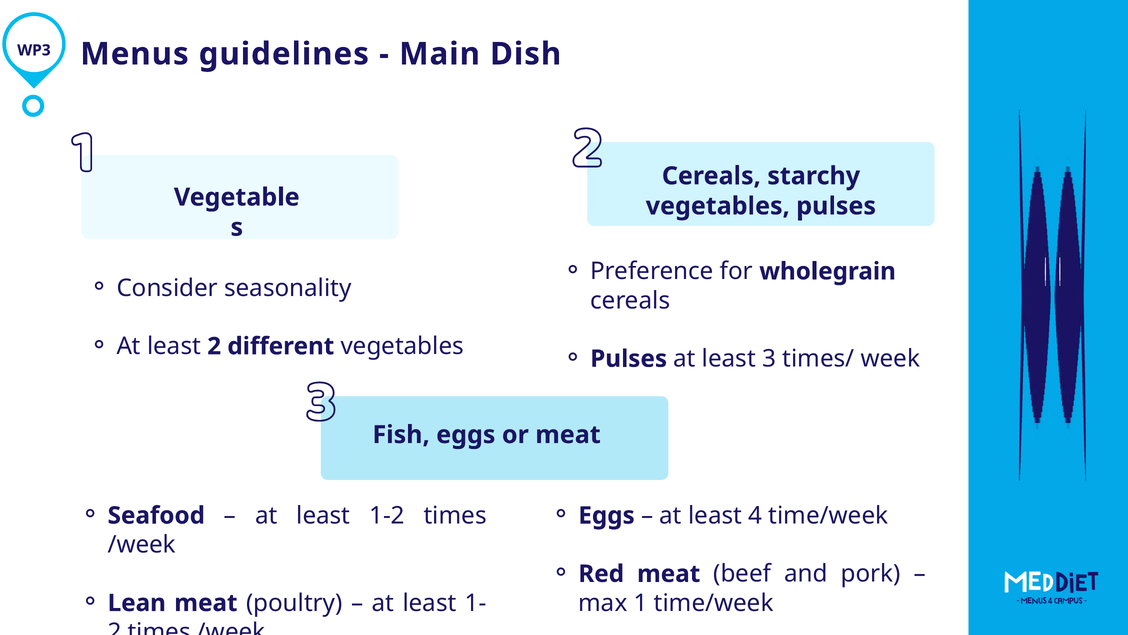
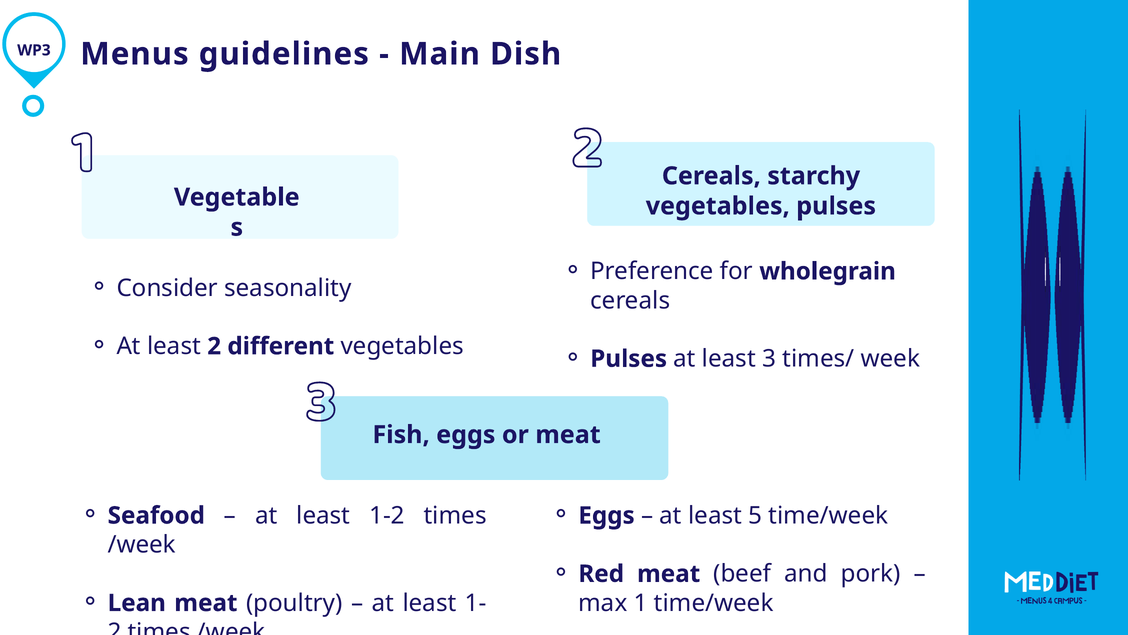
4: 4 -> 5
